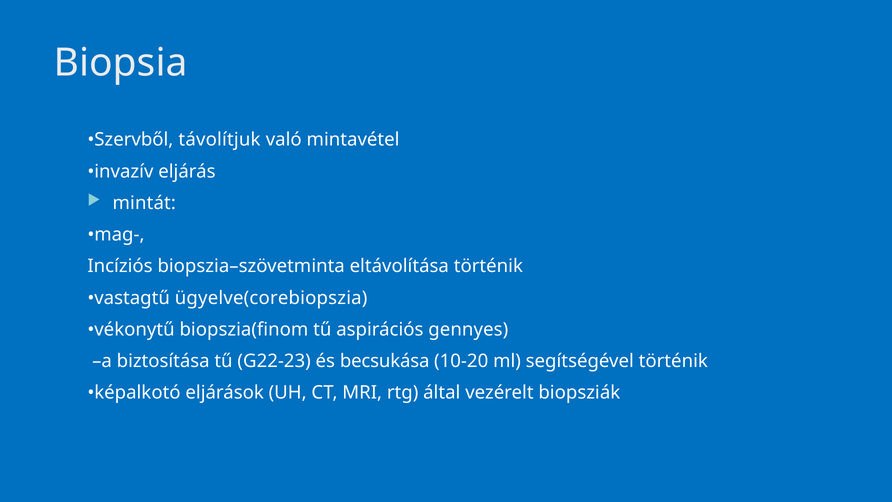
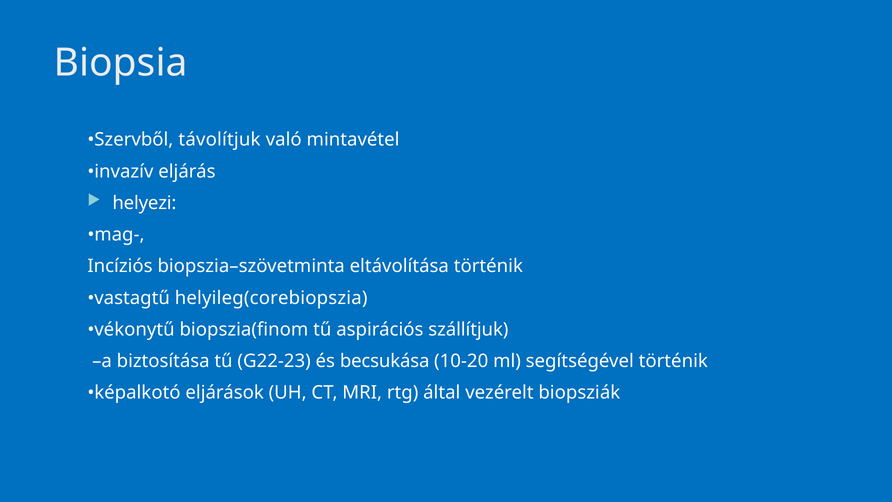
mintát: mintát -> helyezi
ügyelve(corebiopszia: ügyelve(corebiopszia -> helyileg(corebiopszia
gennyes: gennyes -> szállítjuk
